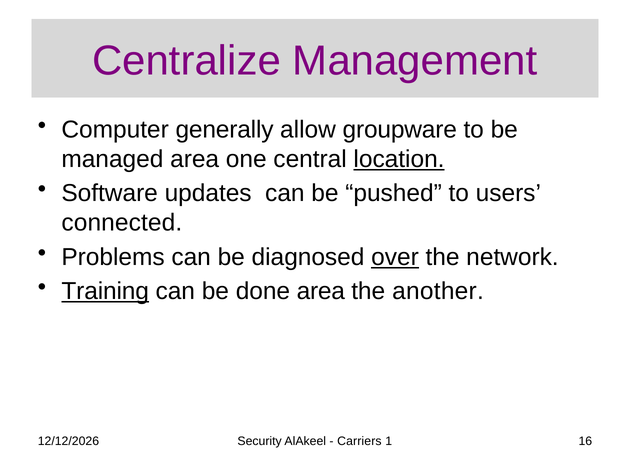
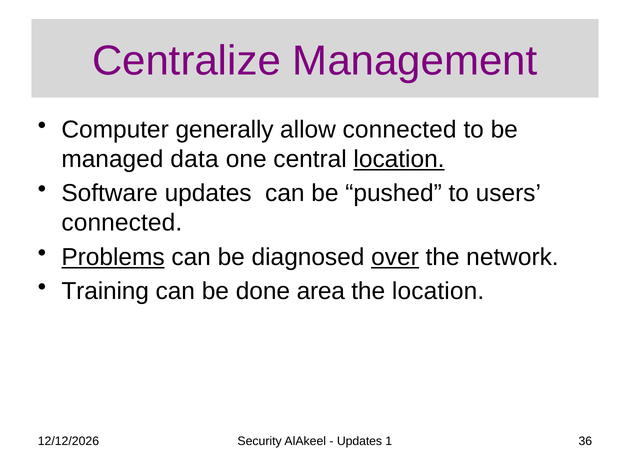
allow groupware: groupware -> connected
managed area: area -> data
Problems underline: none -> present
Training underline: present -> none
the another: another -> location
Carriers at (359, 442): Carriers -> Updates
16: 16 -> 36
